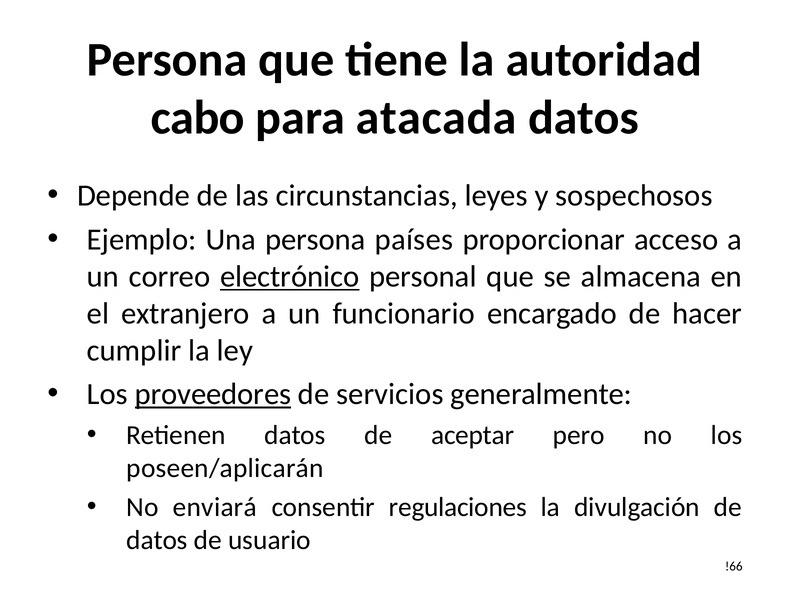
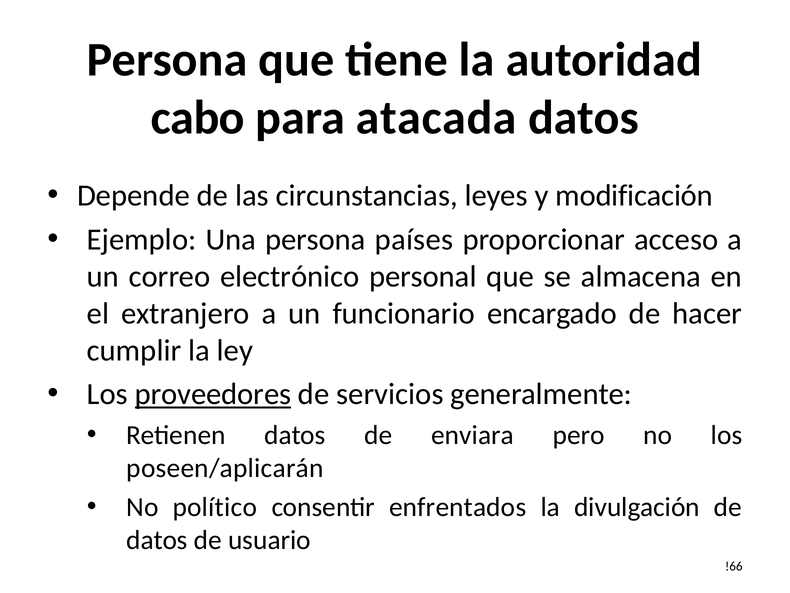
sospechosos: sospechosos -> modificación
electrónico underline: present -> none
aceptar: aceptar -> enviara
enviará: enviará -> político
regulaciones: regulaciones -> enfrentados
